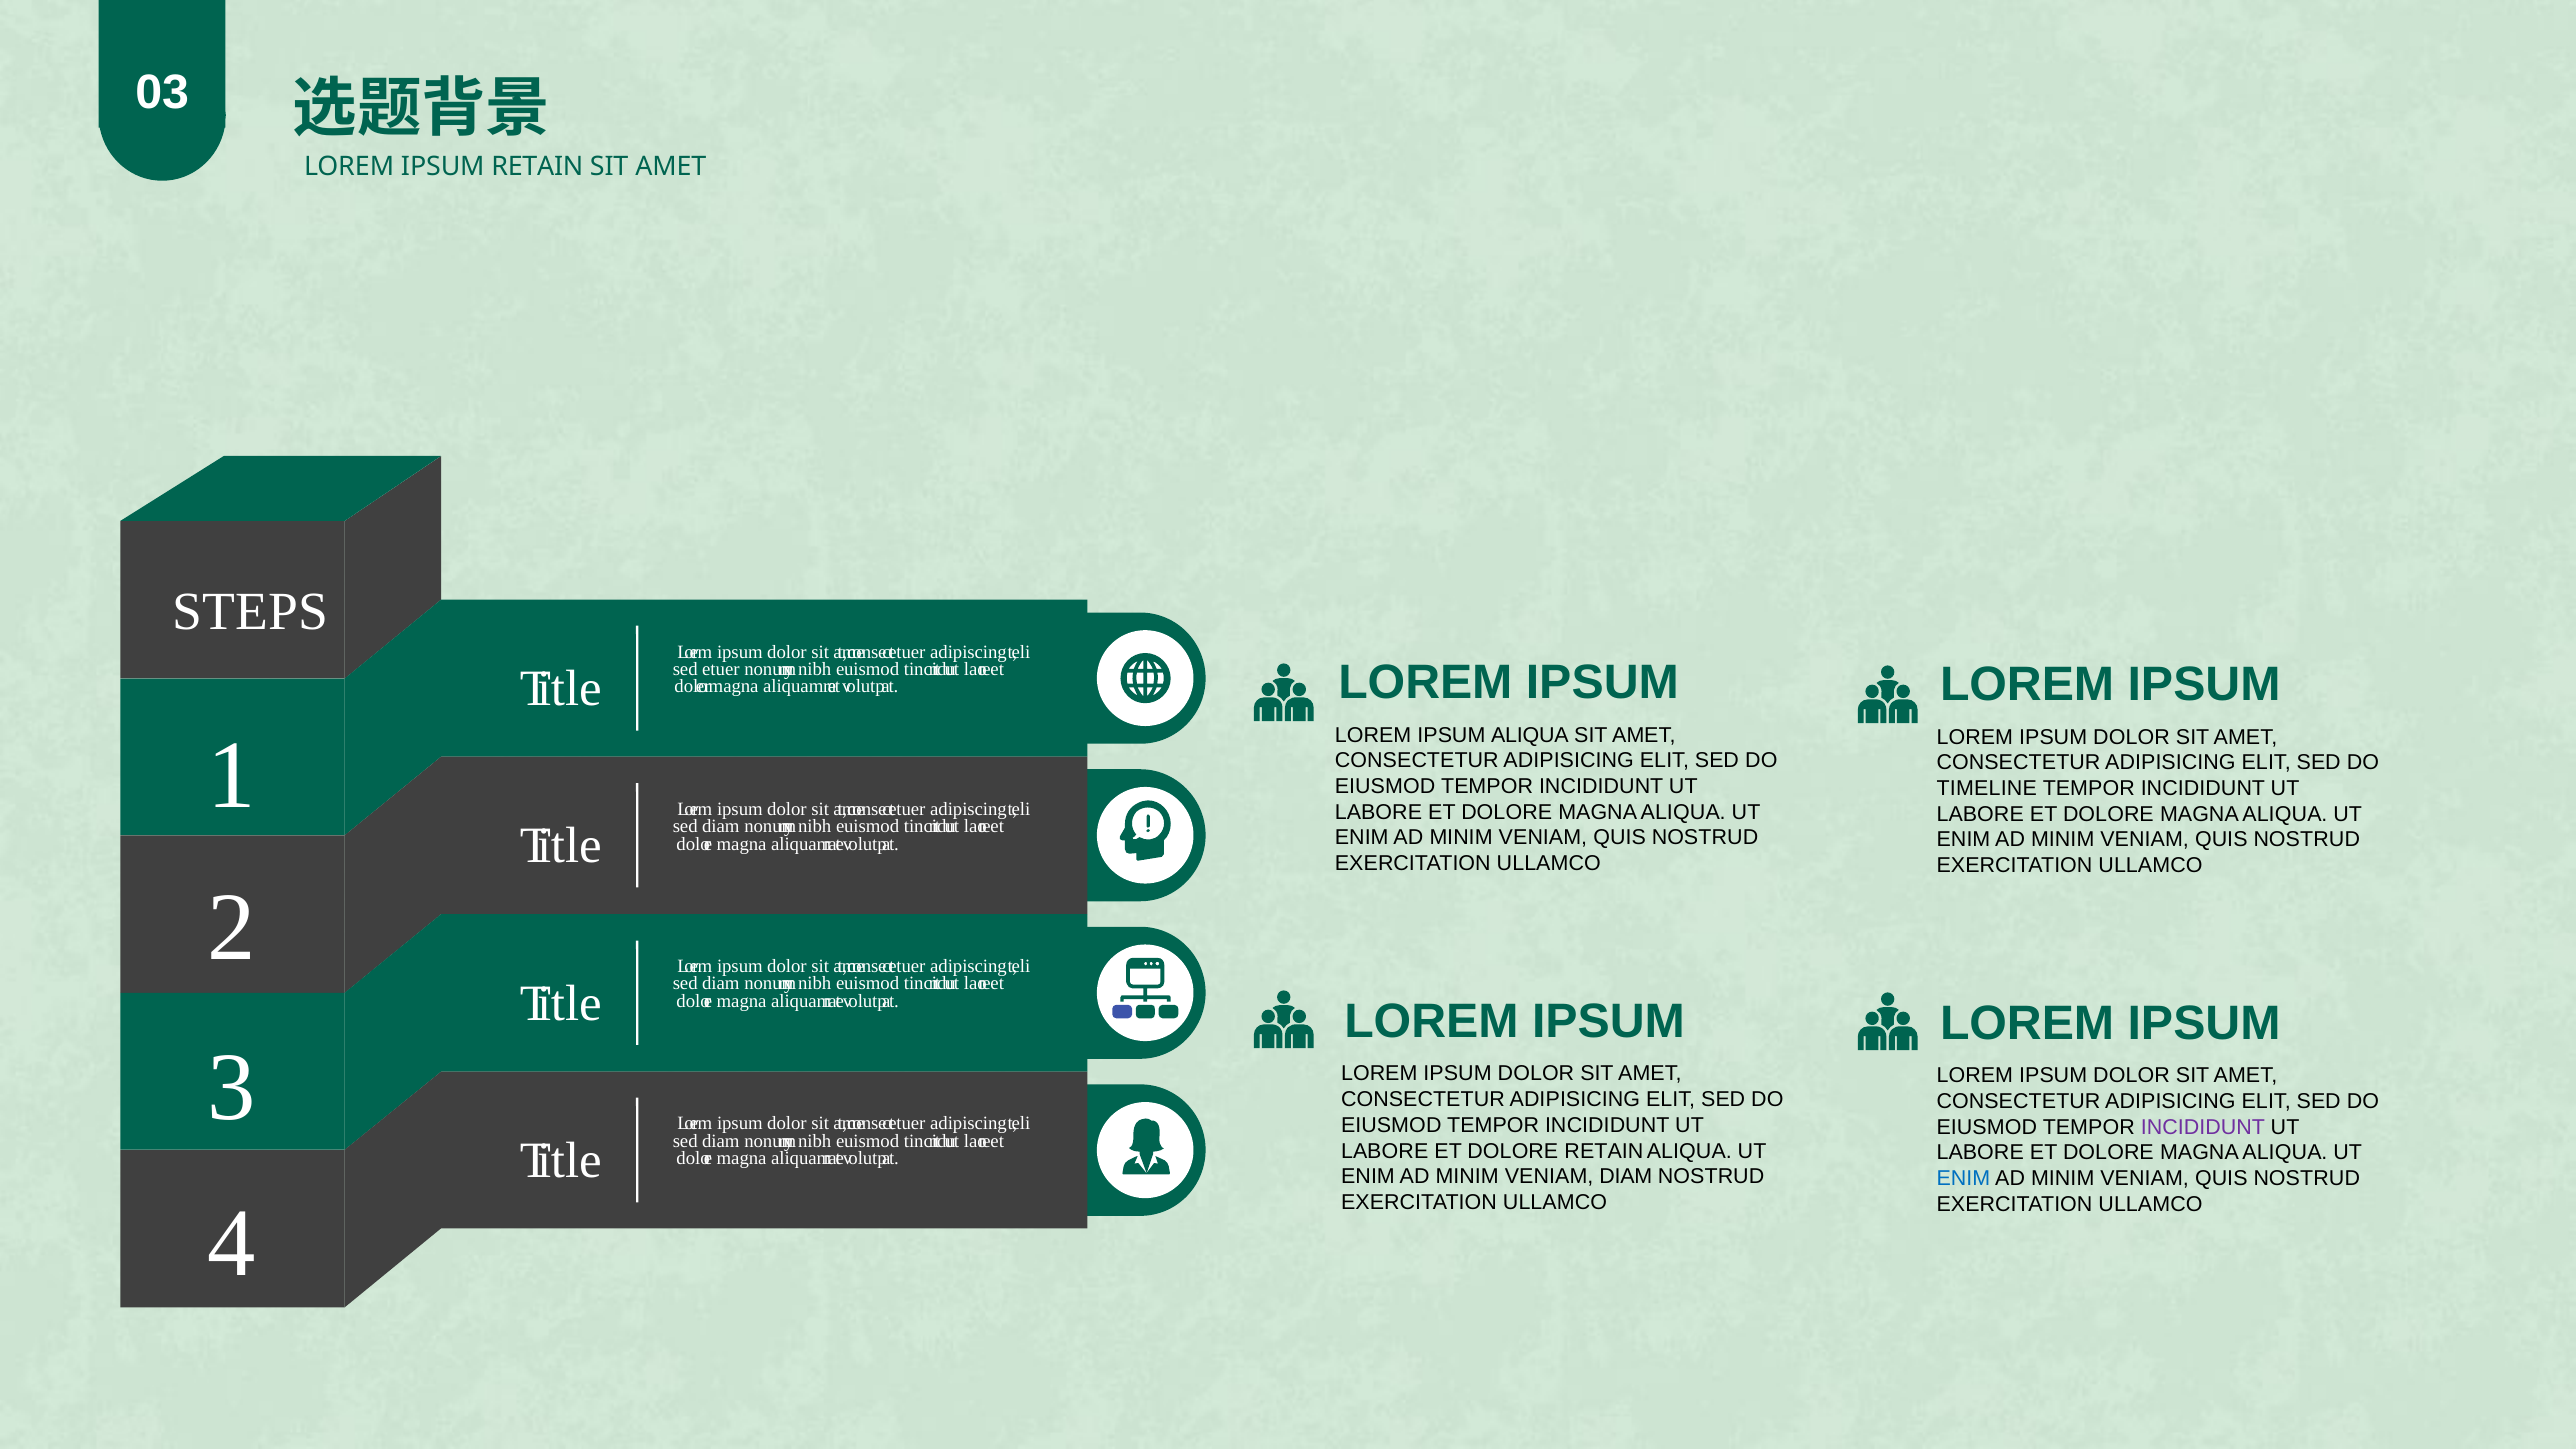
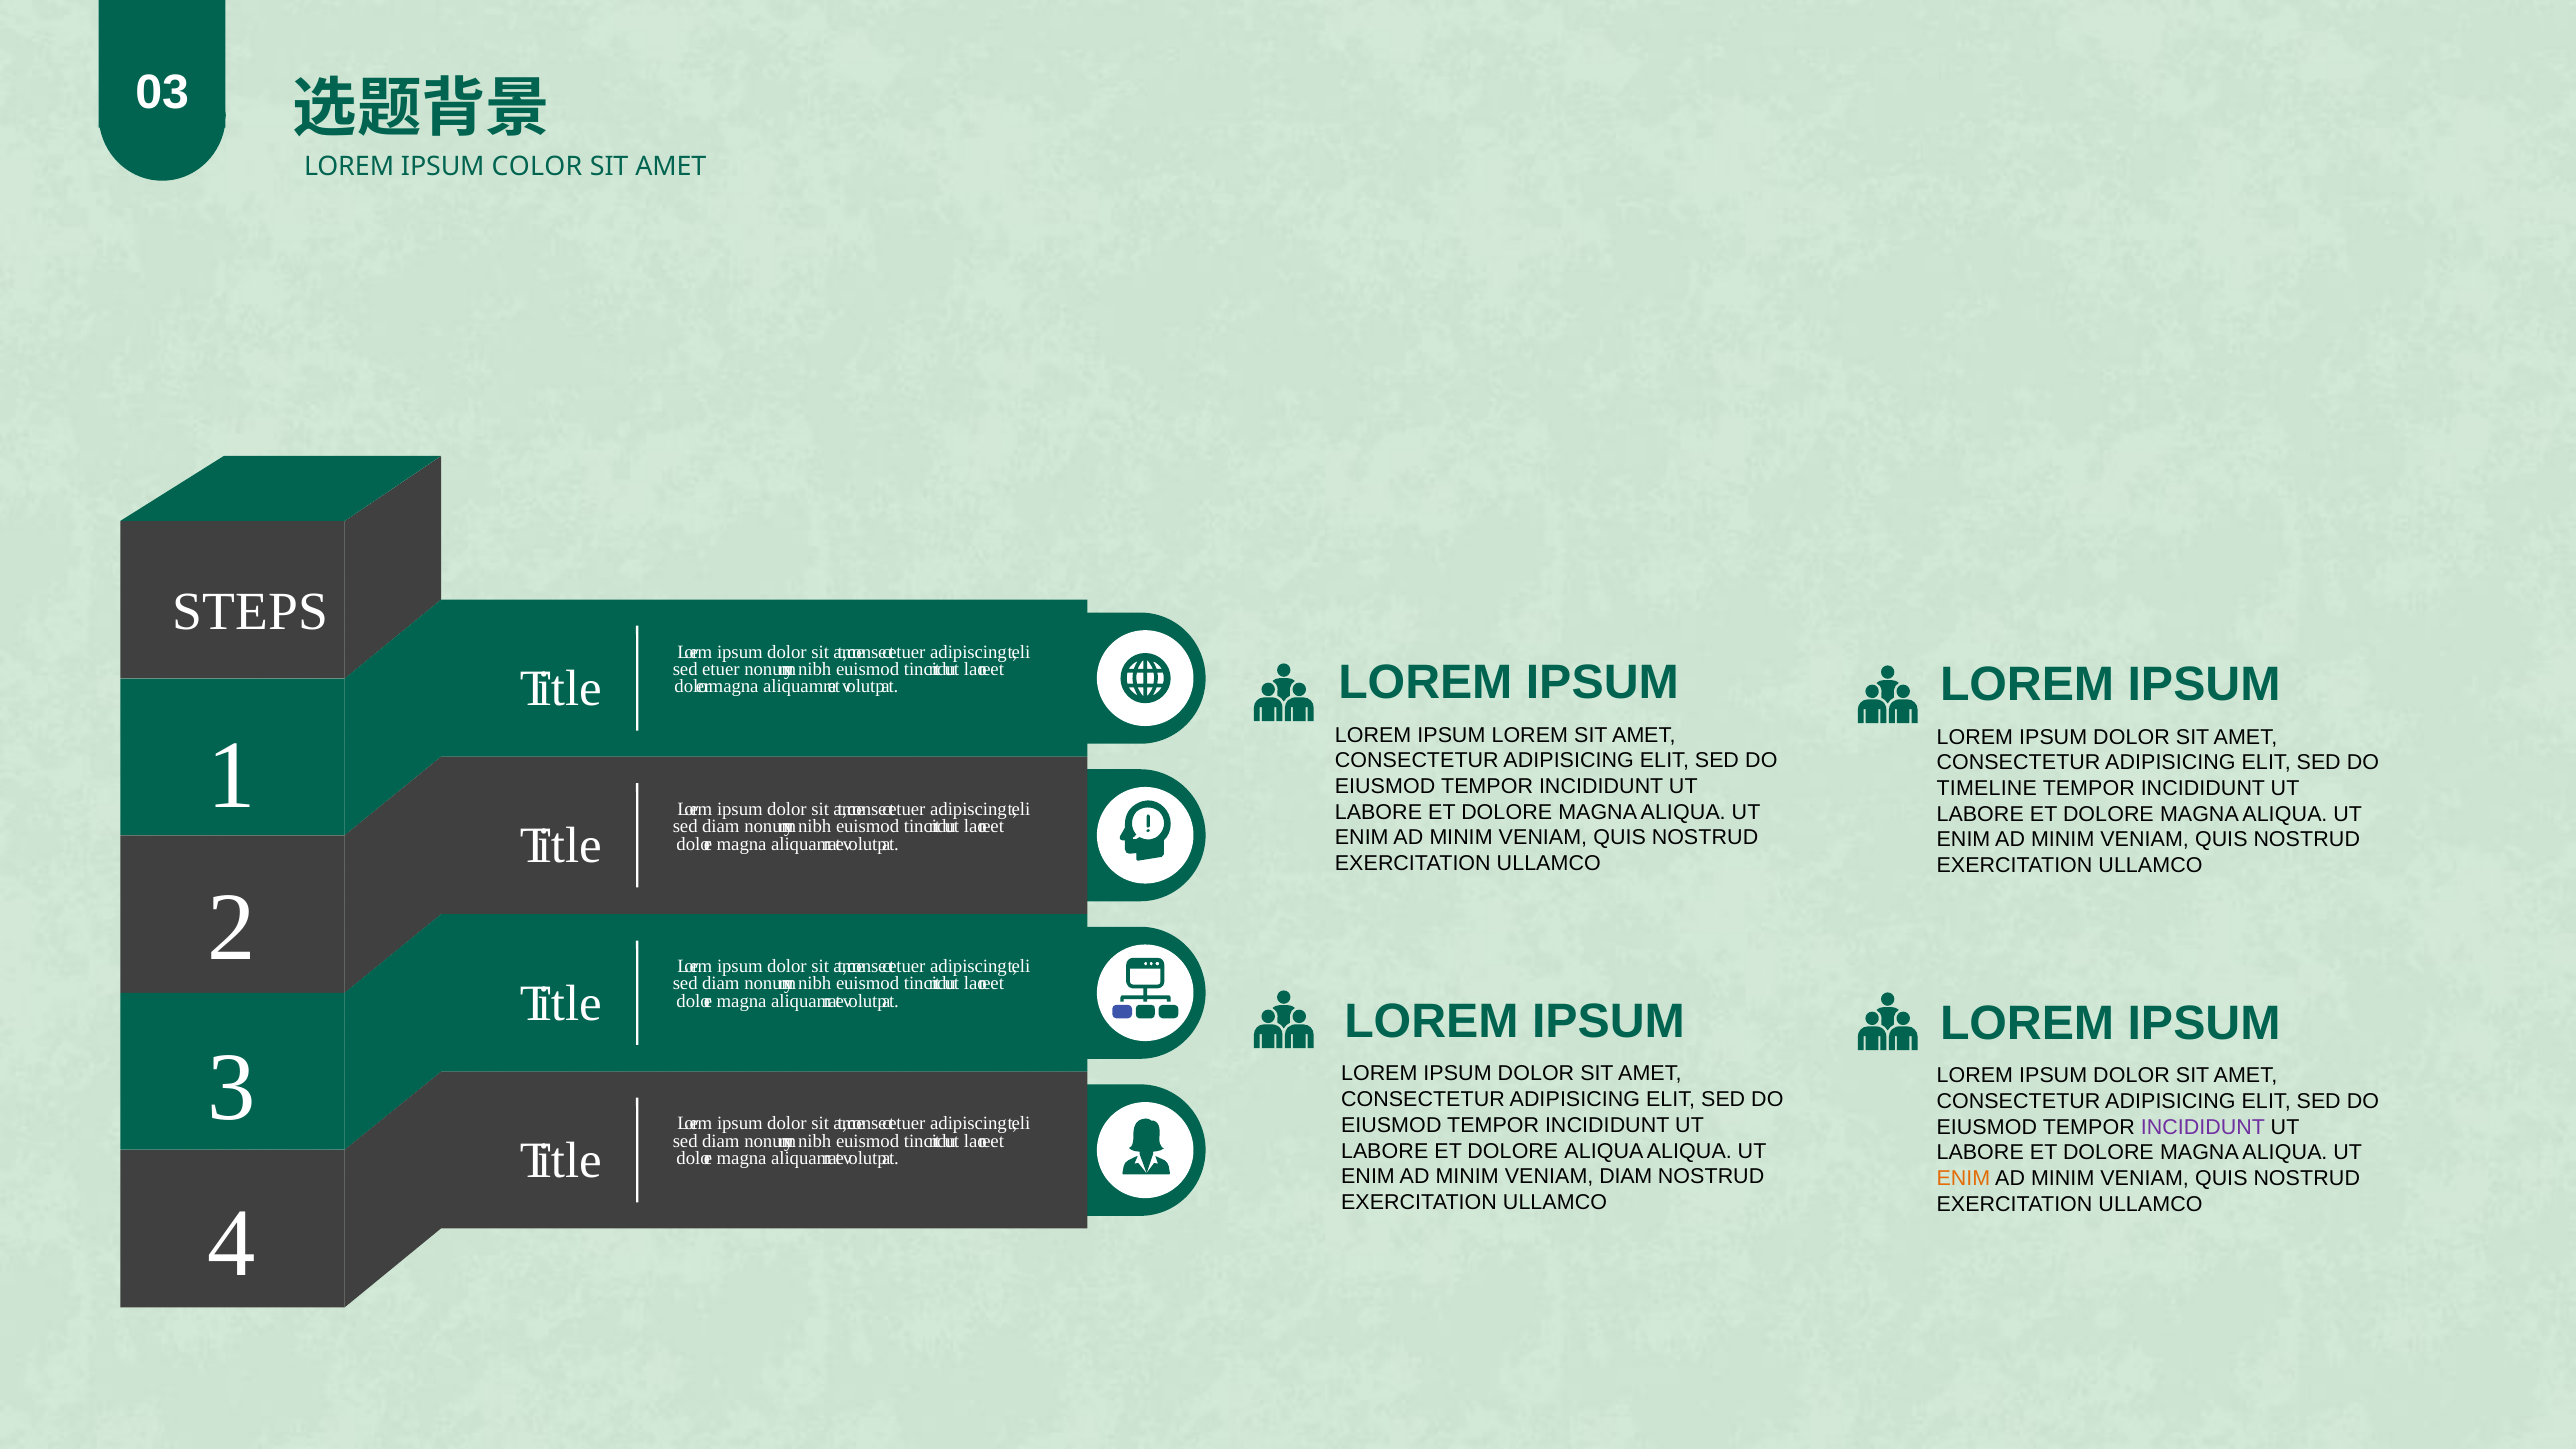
IPSUM RETAIN: RETAIN -> COLOR
ALIQUA at (1530, 735): ALIQUA -> LOREM
DOLORE RETAIN: RETAIN -> ALIQUA
ENIM at (1963, 1179) colour: blue -> orange
